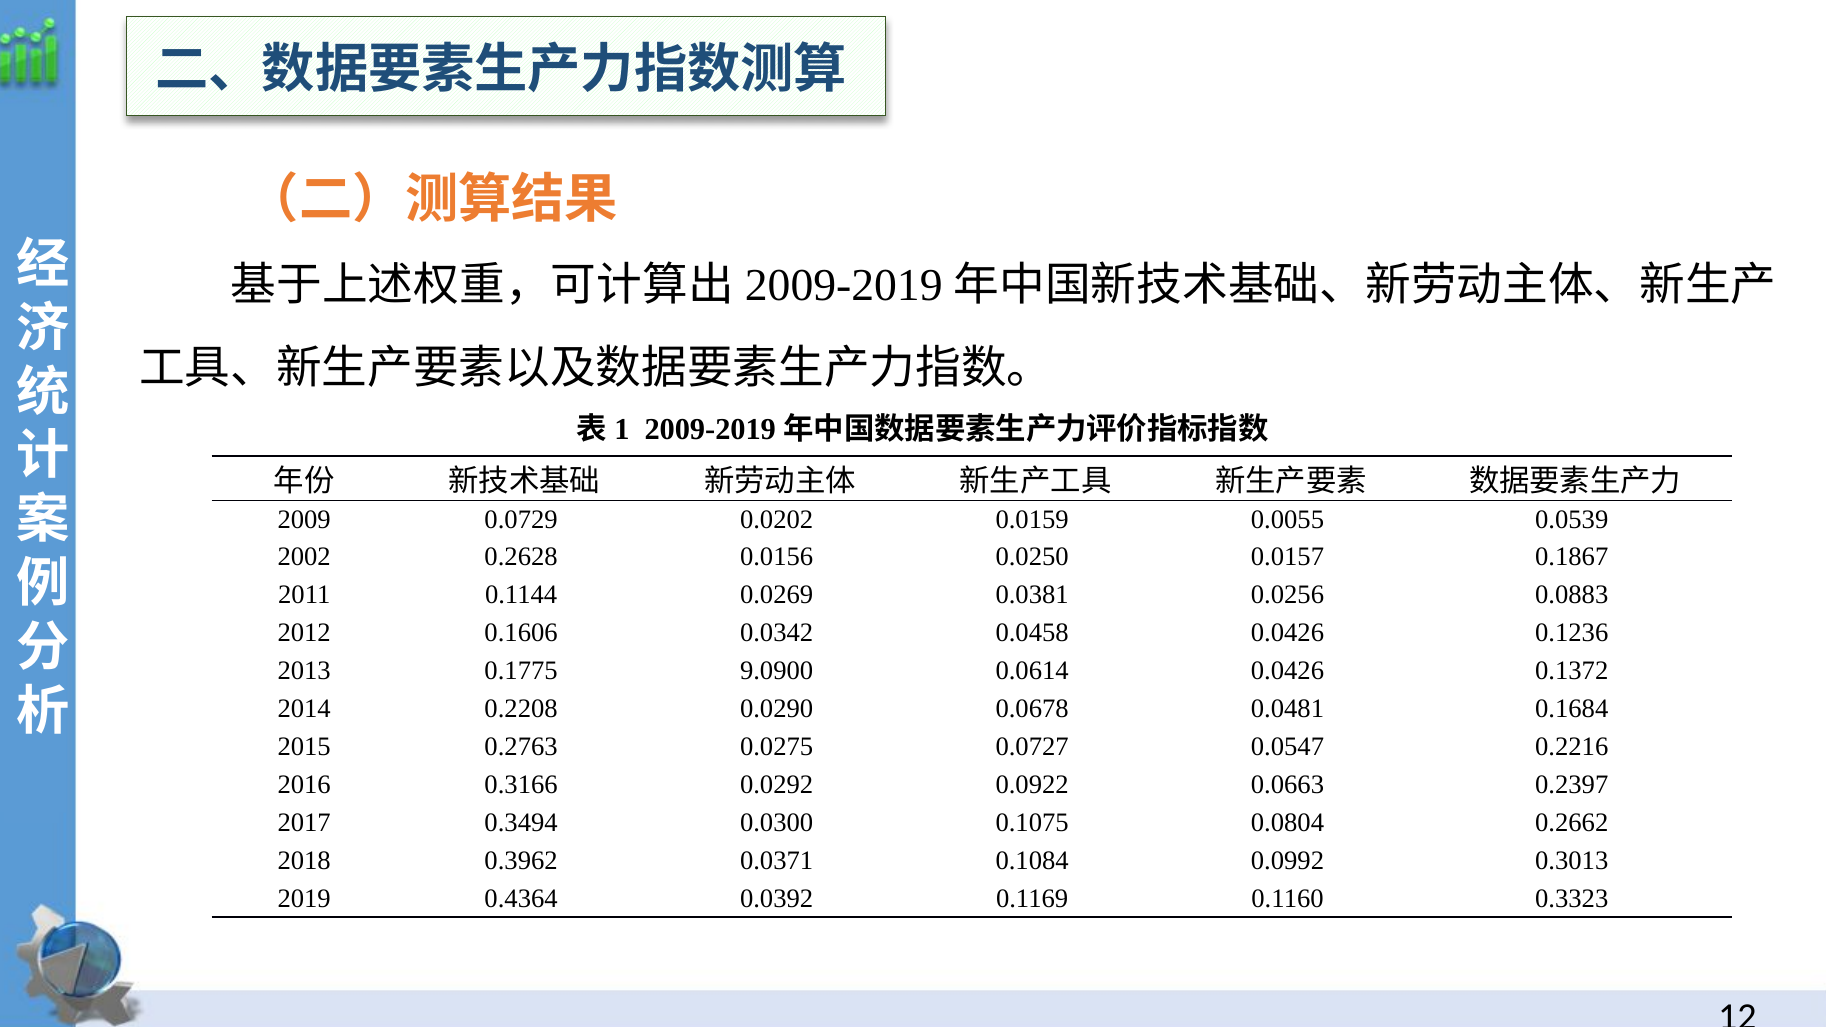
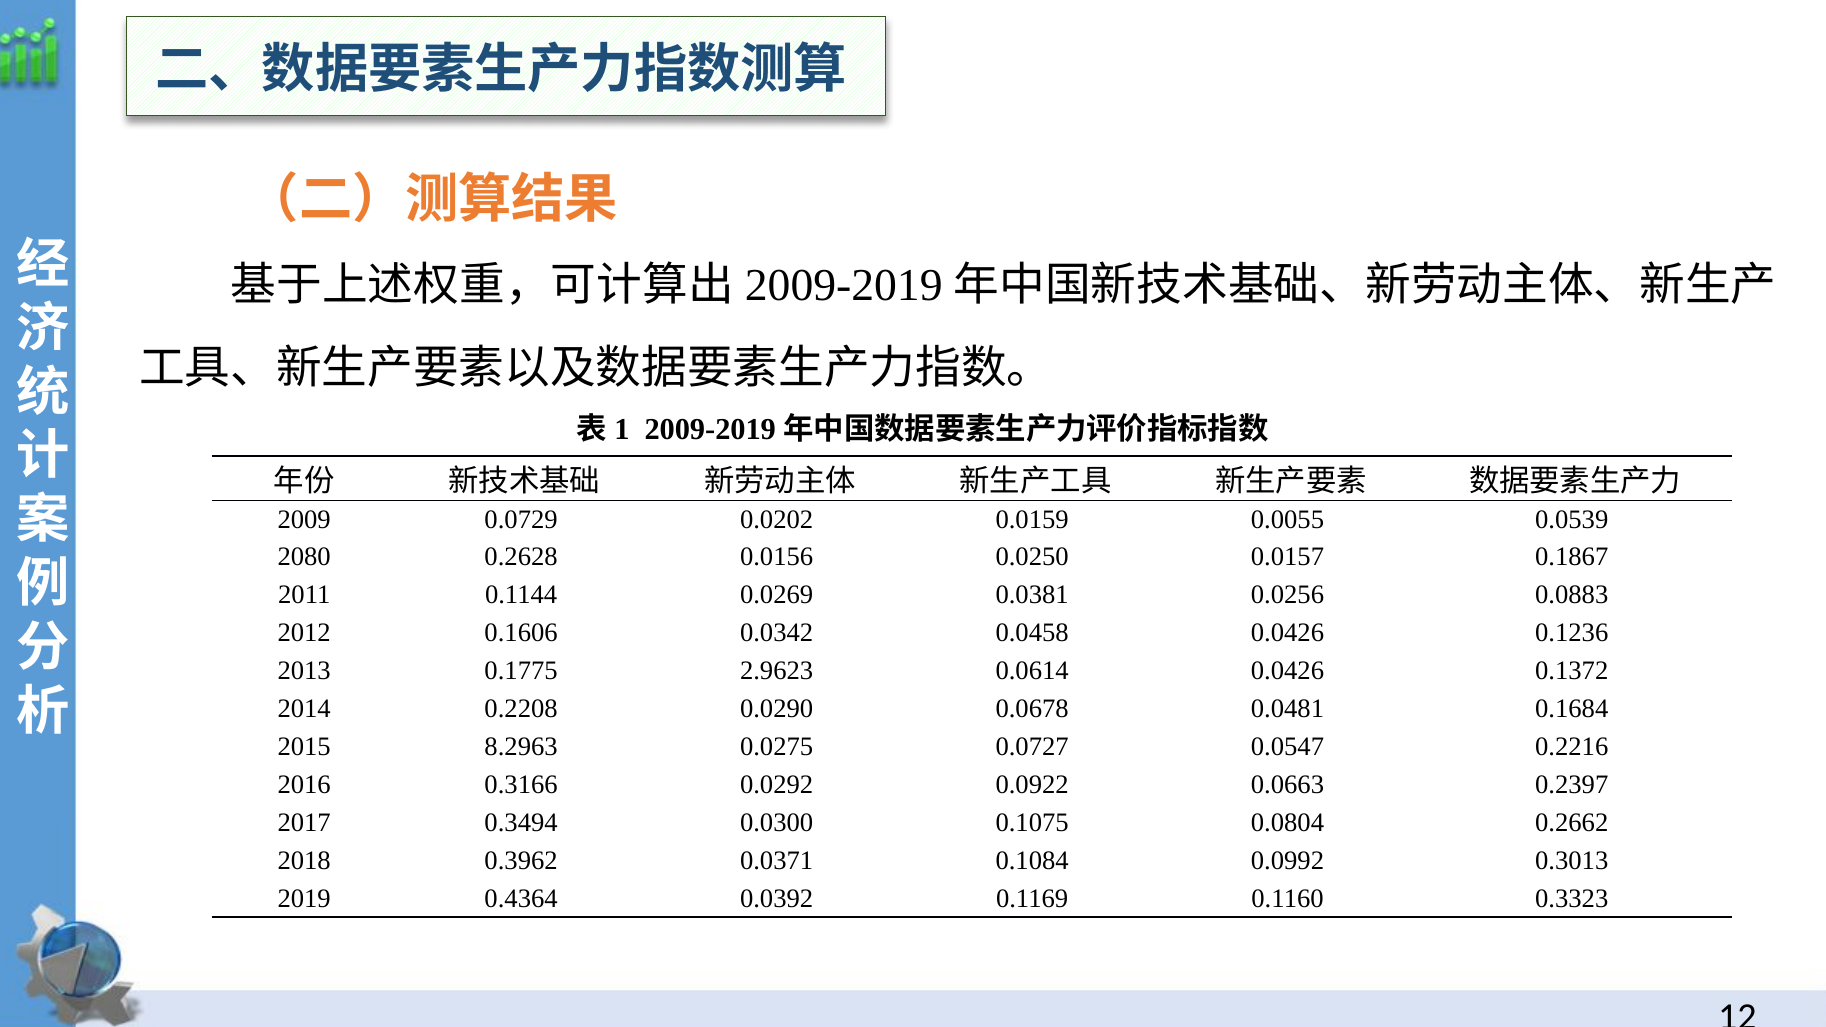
2002: 2002 -> 2080
9.0900: 9.0900 -> 2.9623
0.2763: 0.2763 -> 8.2963
